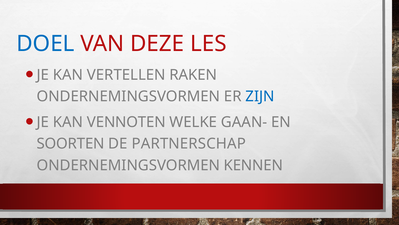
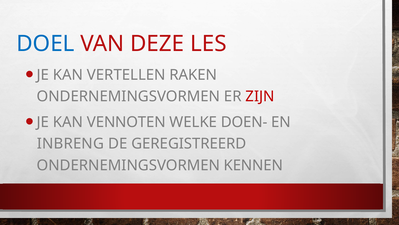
ZIJN colour: blue -> red
GAAN-: GAAN- -> DOEN-
SOORTEN: SOORTEN -> INBRENG
PARTNERSCHAP: PARTNERSCHAP -> GEREGISTREERD
